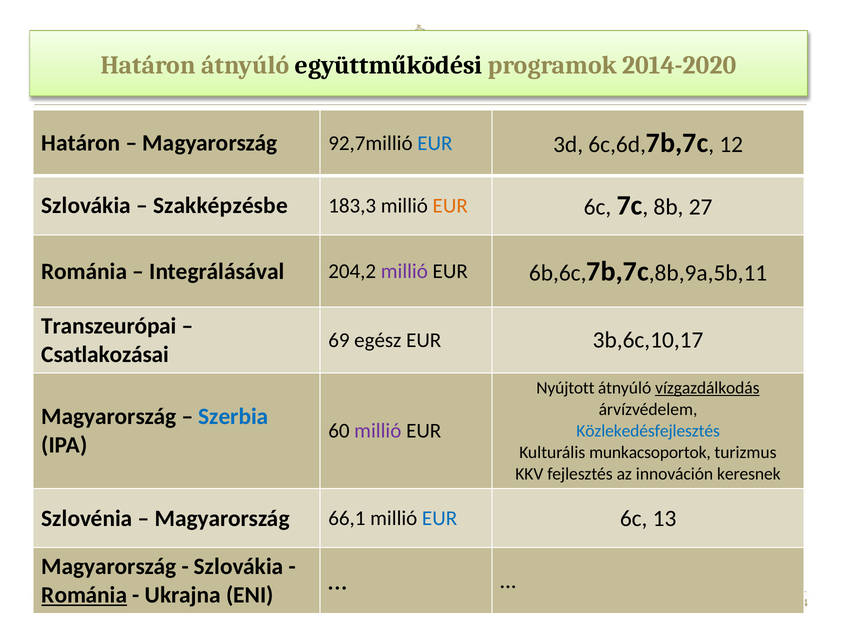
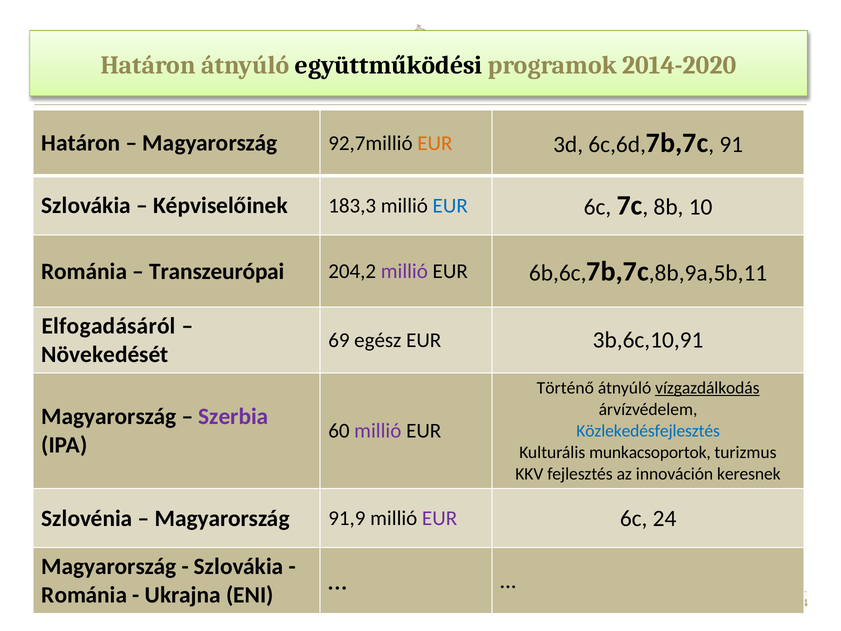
EUR at (435, 143) colour: blue -> orange
12: 12 -> 91
Szakképzésbe: Szakképzésbe -> Képviselőinek
EUR at (450, 206) colour: orange -> blue
27: 27 -> 10
Integrálásával: Integrálásával -> Transzeurópai
Transzeurópai: Transzeurópai -> Elfogadásáról
3b,6c,10,17: 3b,6c,10,17 -> 3b,6c,10,91
Csatlakozásai: Csatlakozásai -> Növekedését
Nyújtott: Nyújtott -> Történő
Szerbia colour: blue -> purple
66,1: 66,1 -> 91,9
EUR at (440, 518) colour: blue -> purple
13: 13 -> 24
Románia at (84, 595) underline: present -> none
